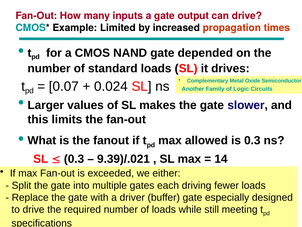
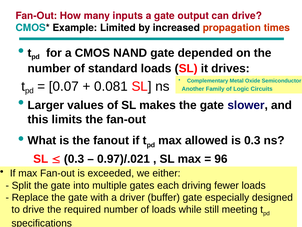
0.024: 0.024 -> 0.081
9.39)/.021: 9.39)/.021 -> 0.97)/.021
14: 14 -> 96
